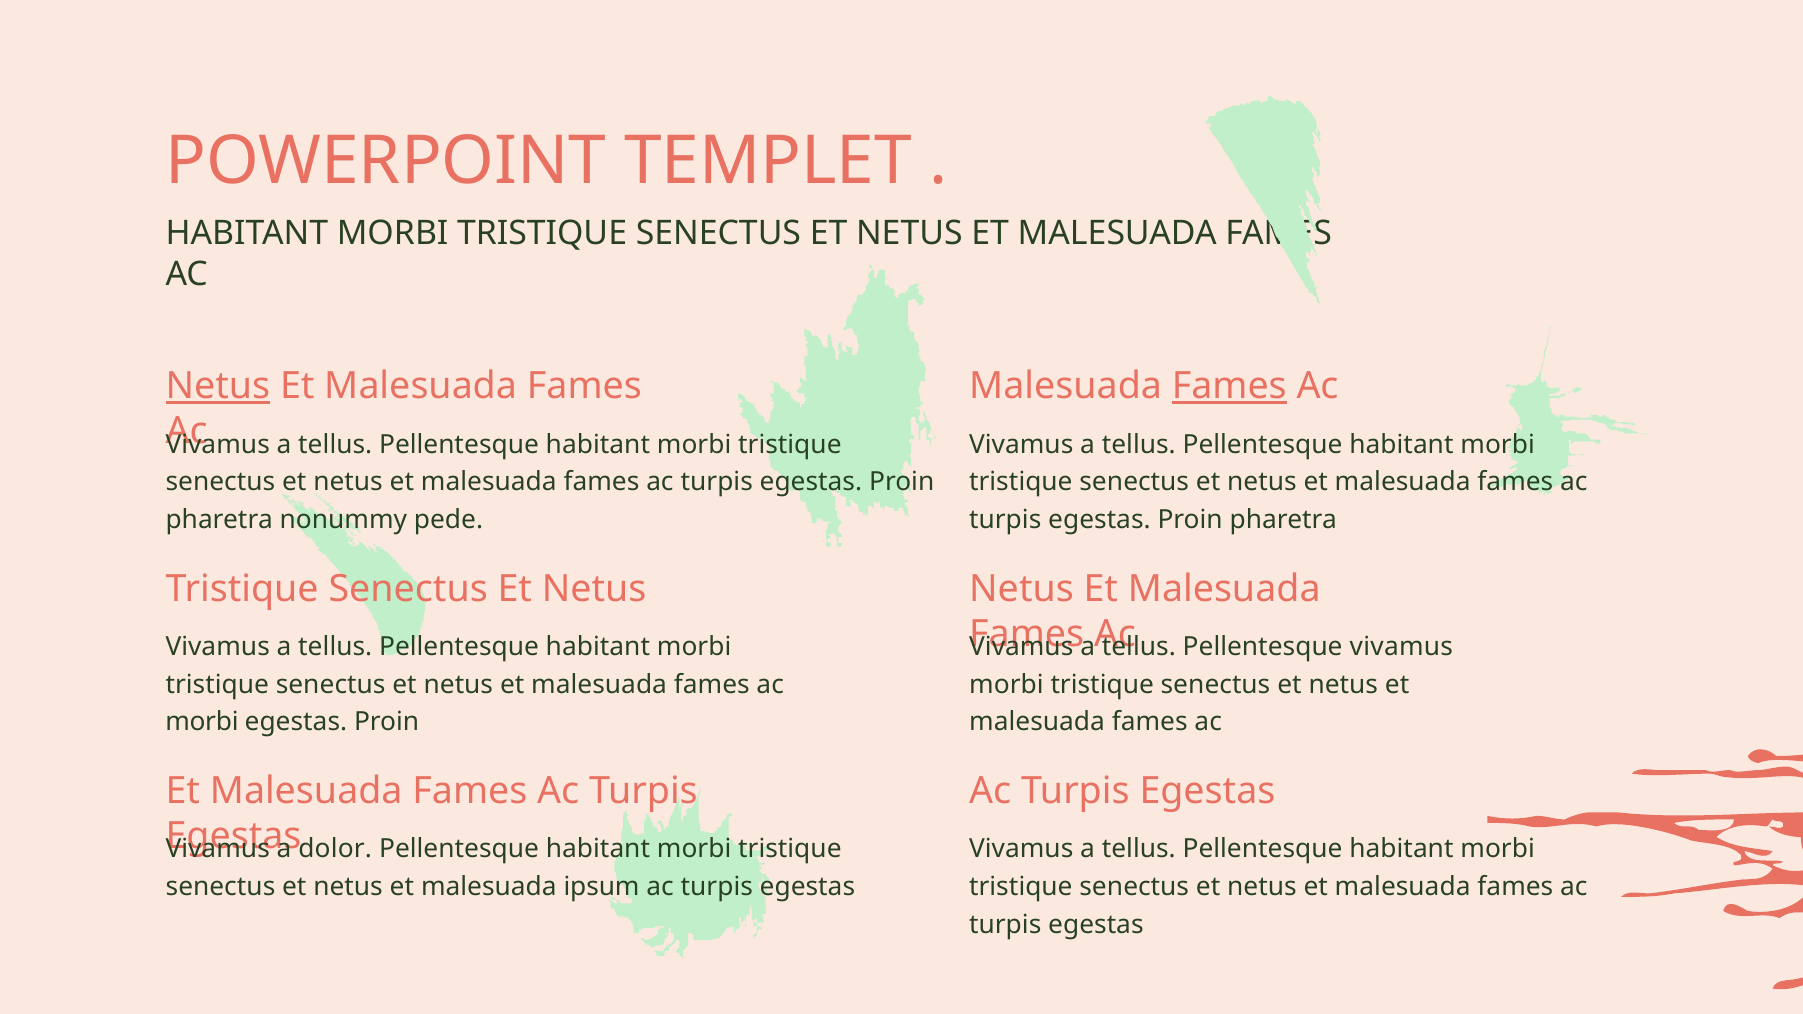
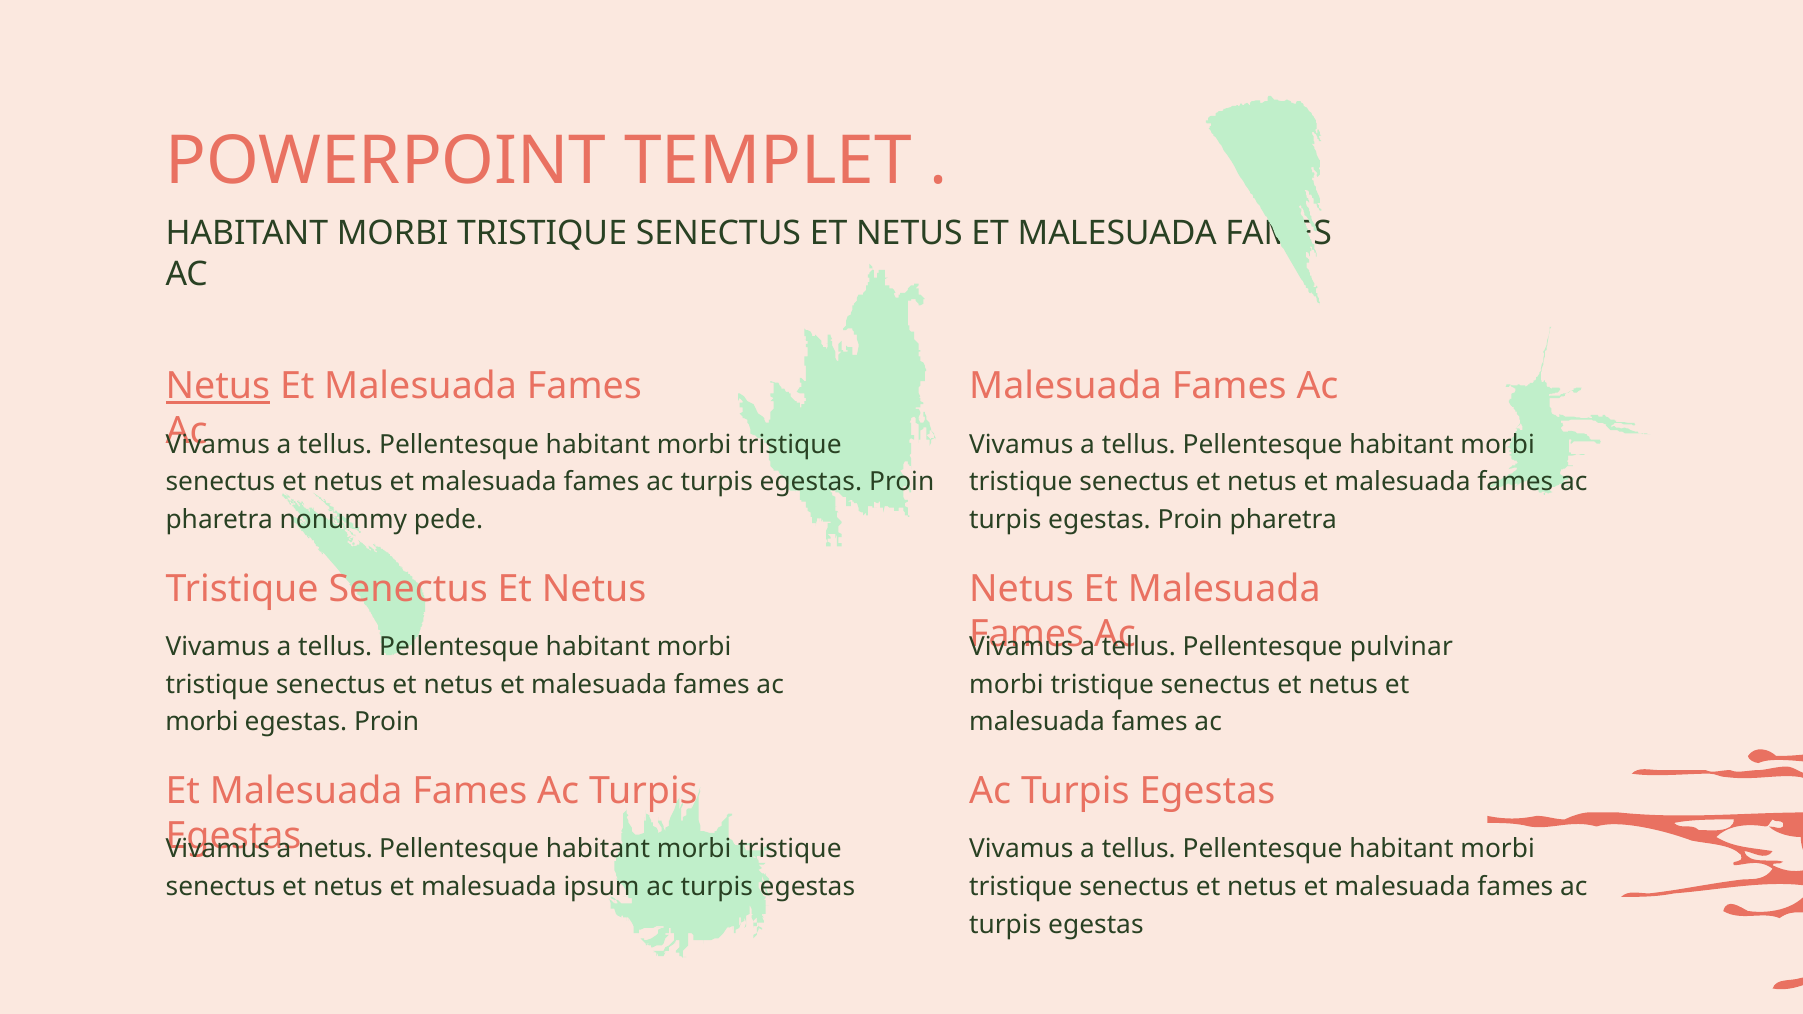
Fames at (1229, 387) underline: present -> none
Pellentesque vivamus: vivamus -> pulvinar
dolor at (335, 849): dolor -> netus
